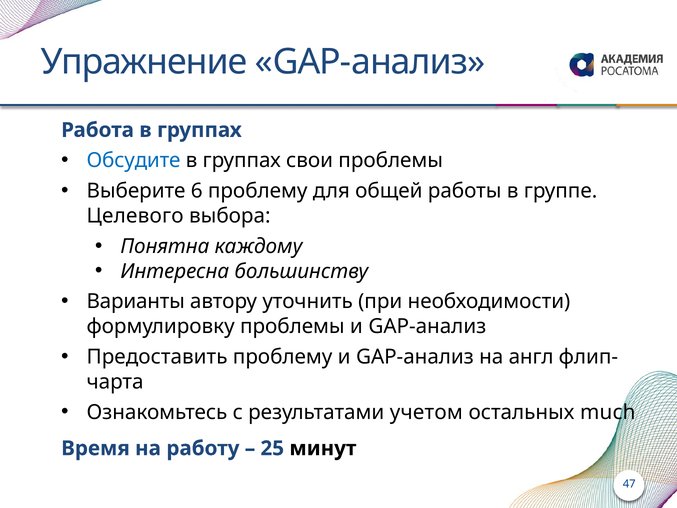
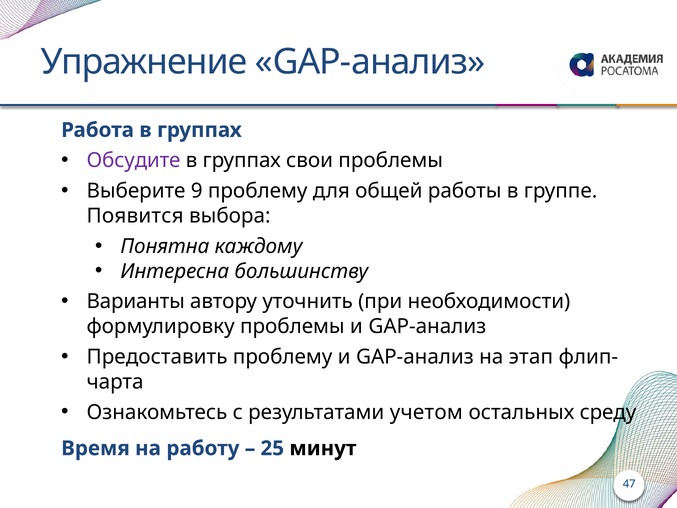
Обсудите colour: blue -> purple
6: 6 -> 9
Целевого: Целевого -> Появится
англ: англ -> этап
much: much -> среду
